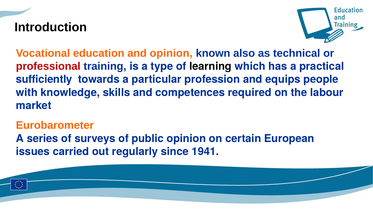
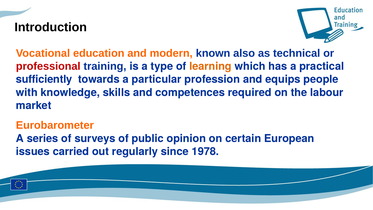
and opinion: opinion -> modern
learning colour: black -> orange
1941: 1941 -> 1978
